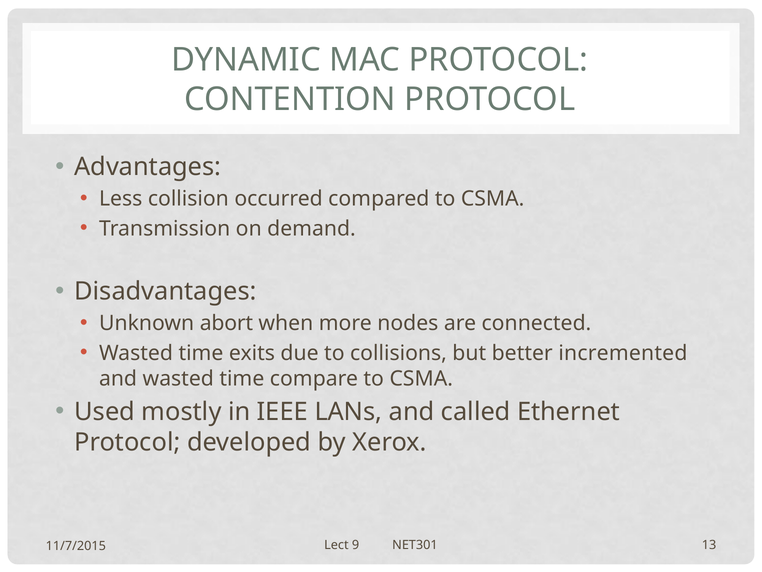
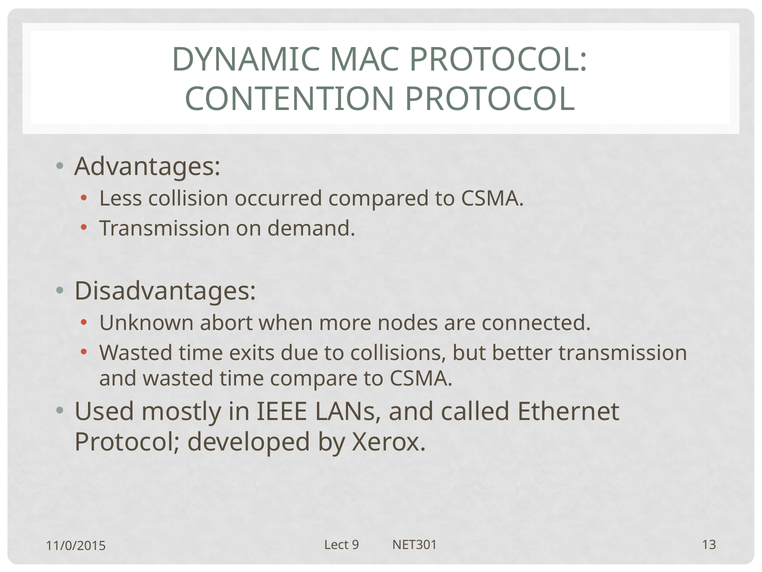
better incremented: incremented -> transmission
11/7/2015: 11/7/2015 -> 11/0/2015
